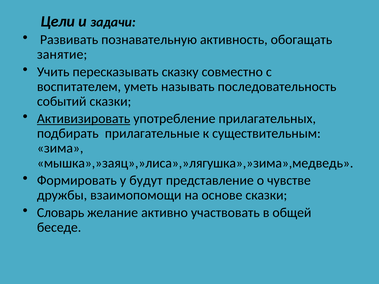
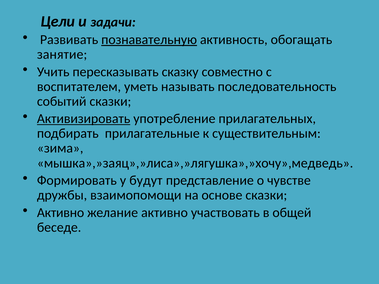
познавательную underline: none -> present
мышка»,»заяц»,»лиса»,»лягушка»,»зима»,медведь: мышка»,»заяц»,»лиса»,»лягушка»,»зима»,медведь -> мышка»,»заяц»,»лиса»,»лягушка»,»хочу»,медведь
Словарь at (61, 213): Словарь -> Активно
